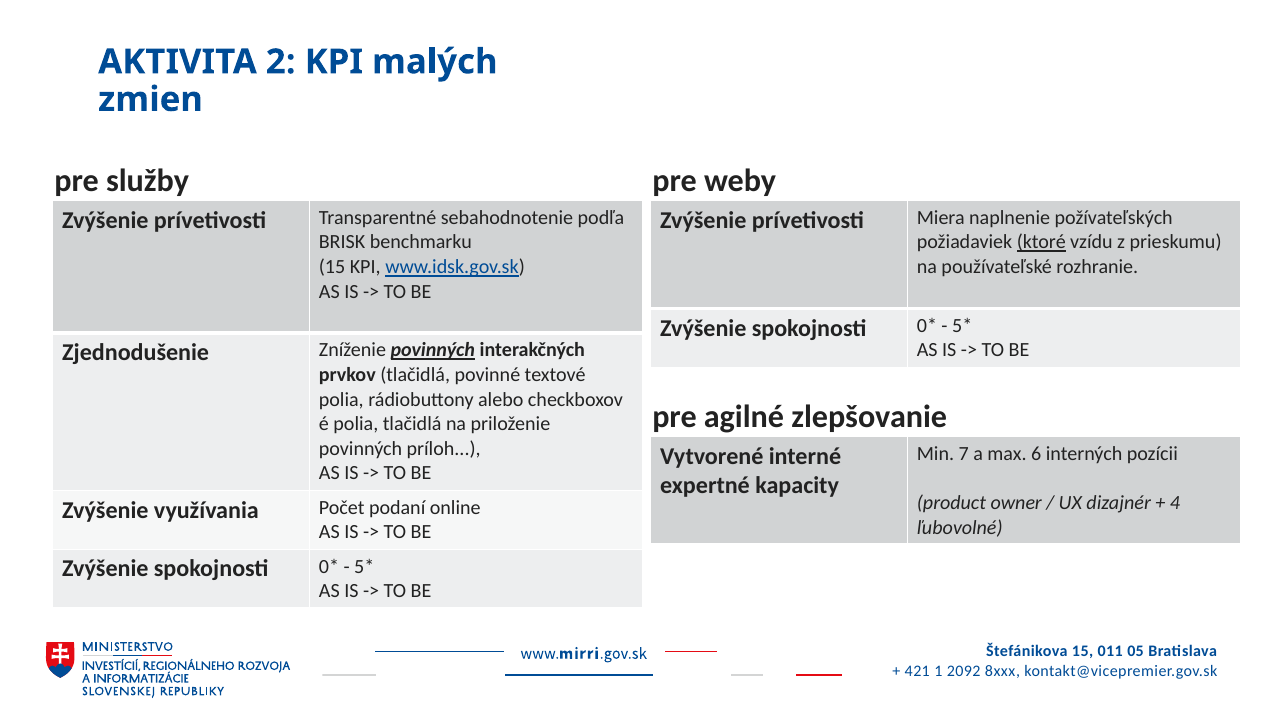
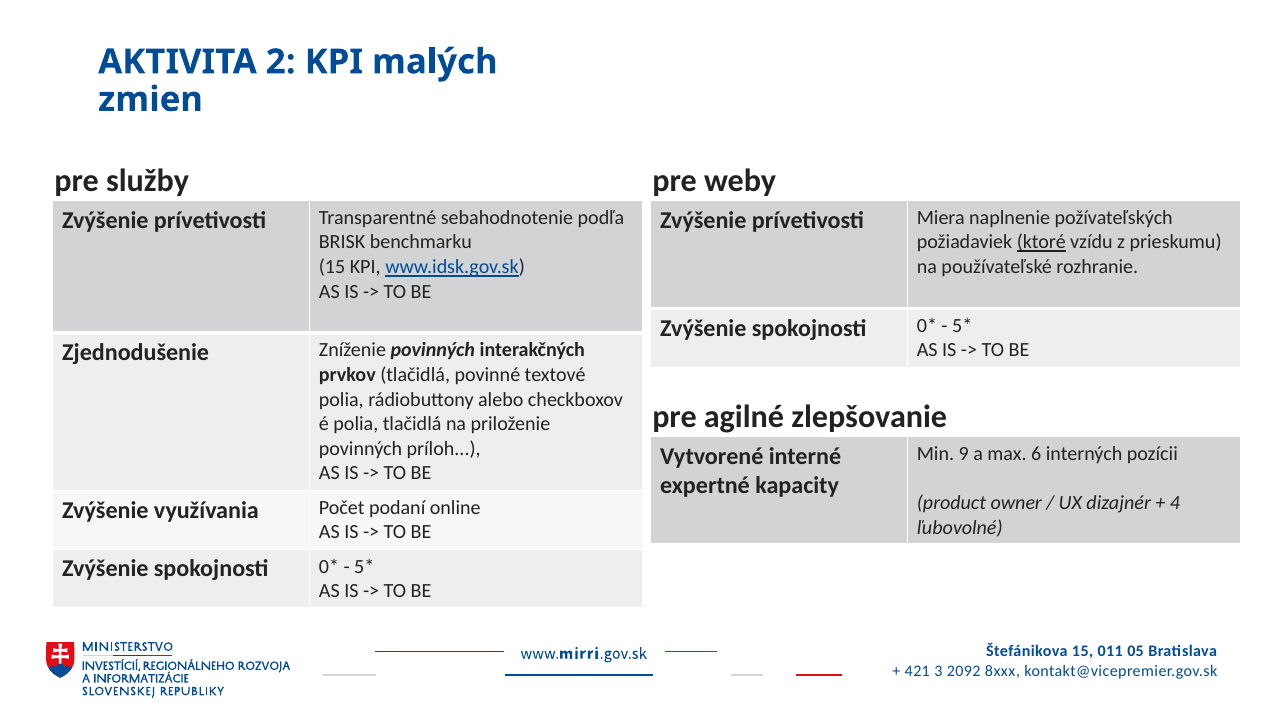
povinných at (433, 350) underline: present -> none
7: 7 -> 9
1: 1 -> 3
